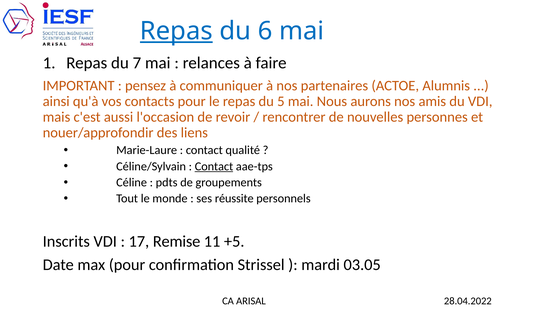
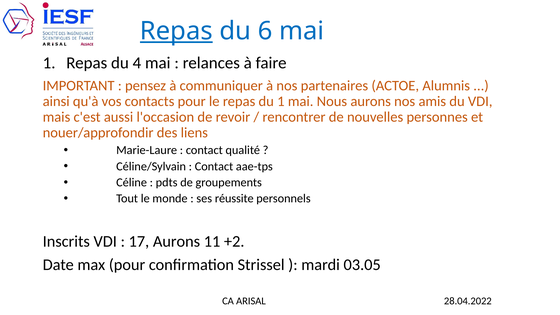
7: 7 -> 4
du 5: 5 -> 1
Contact at (214, 166) underline: present -> none
17 Remise: Remise -> Aurons
+5: +5 -> +2
